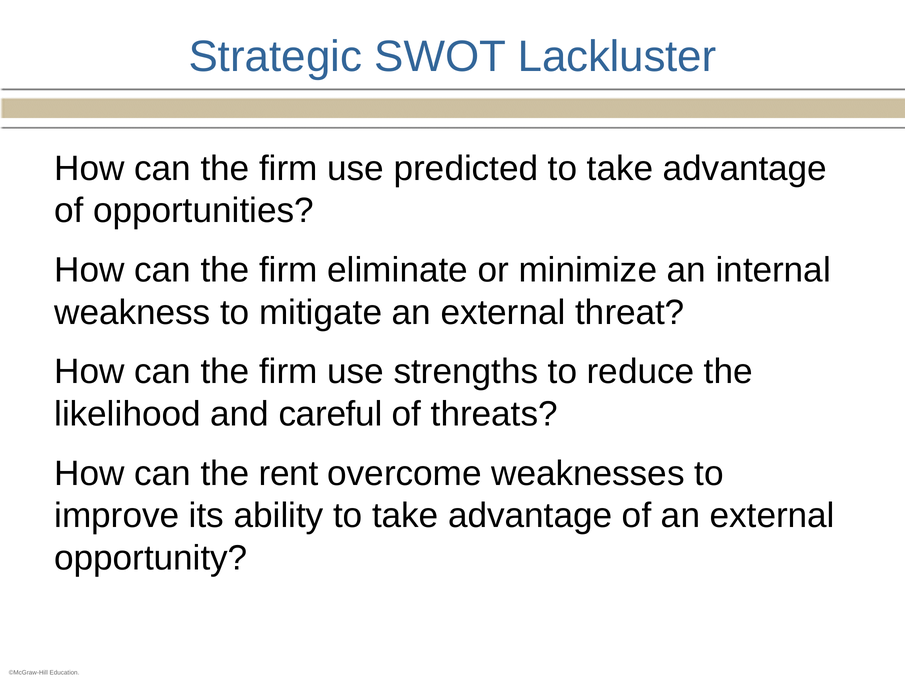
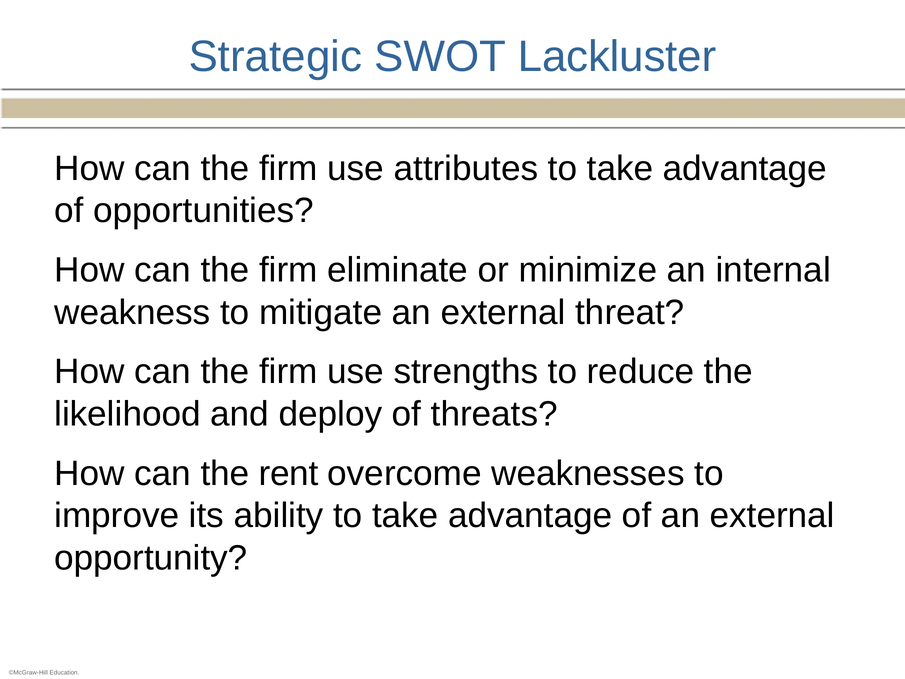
predicted: predicted -> attributes
careful: careful -> deploy
